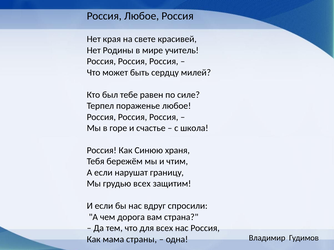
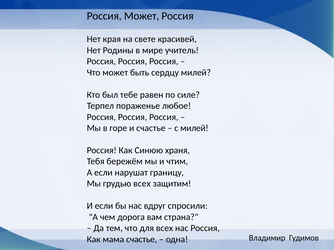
Россия Любое: Любое -> Может
с школа: школа -> милей
мама страны: страны -> счастье
